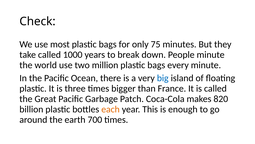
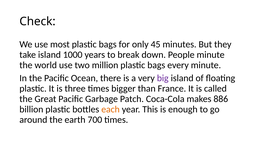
75: 75 -> 45
take called: called -> island
big colour: blue -> purple
820: 820 -> 886
